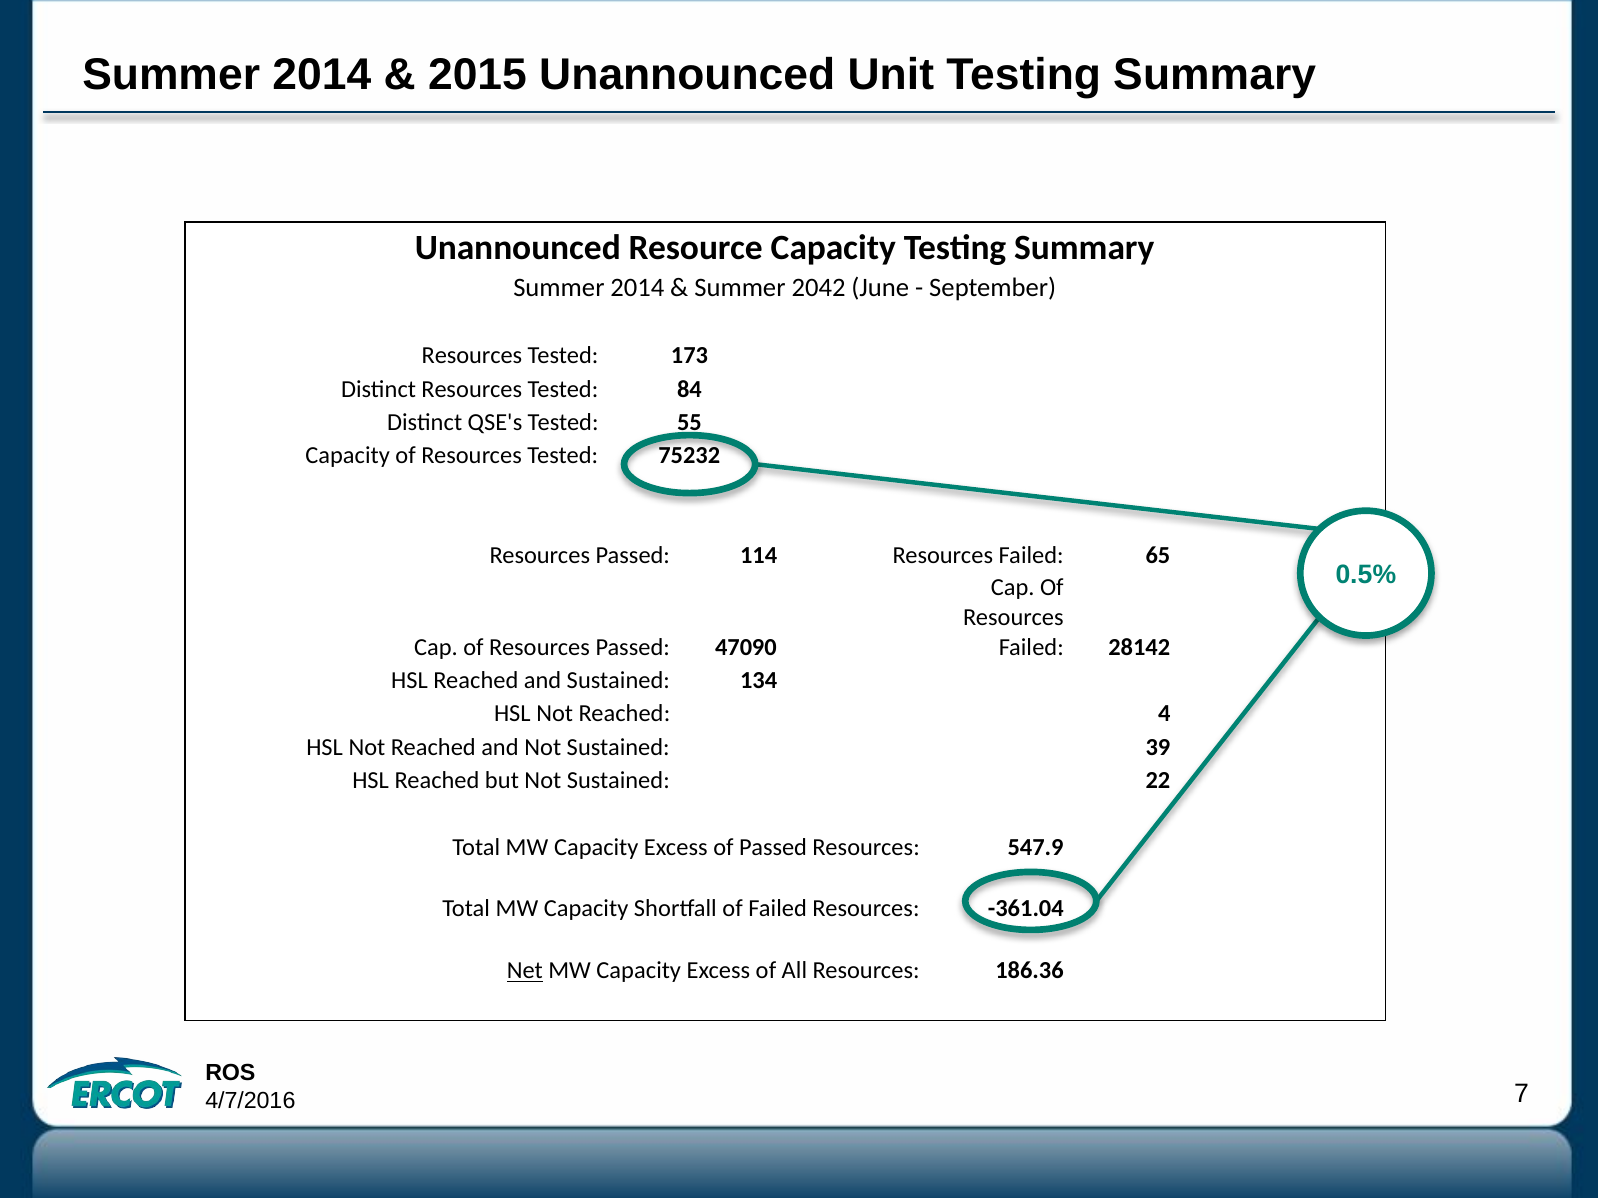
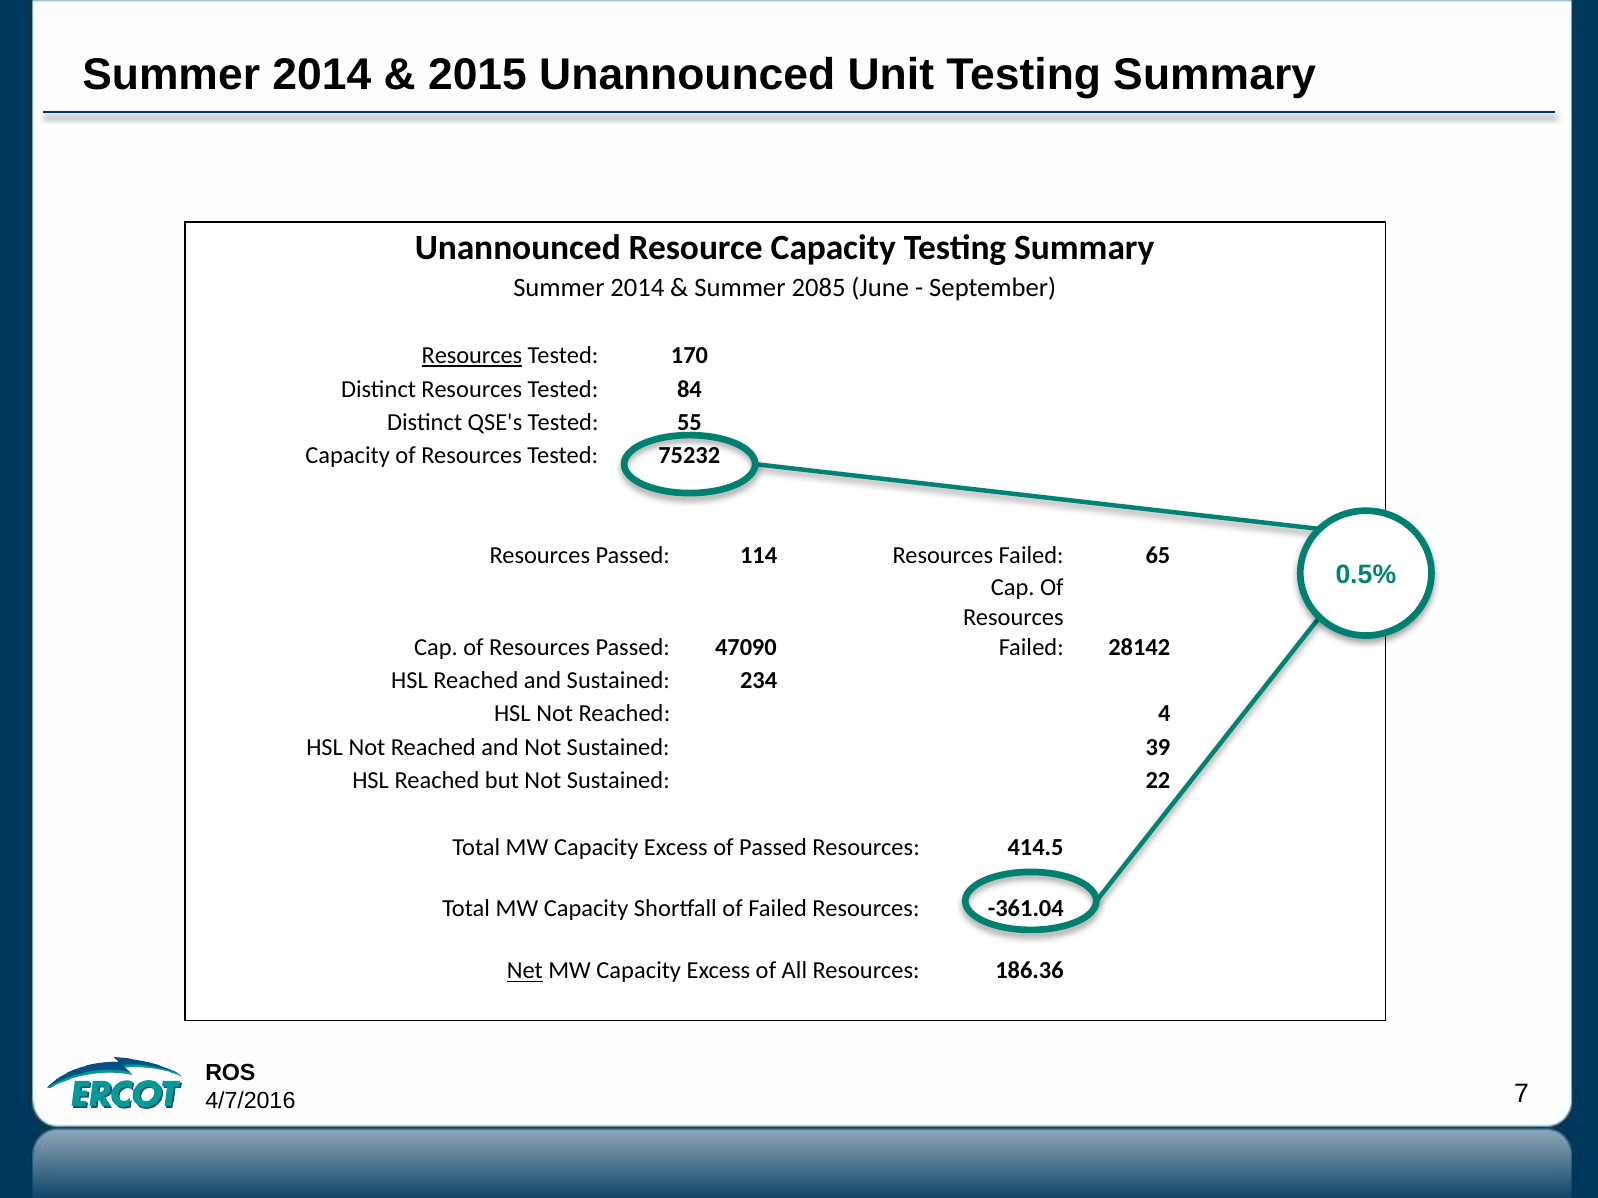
2042: 2042 -> 2085
Resources at (472, 356) underline: none -> present
173: 173 -> 170
134: 134 -> 234
547.9: 547.9 -> 414.5
